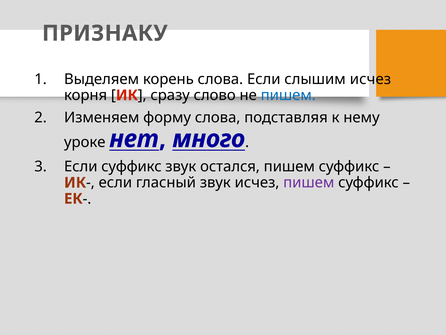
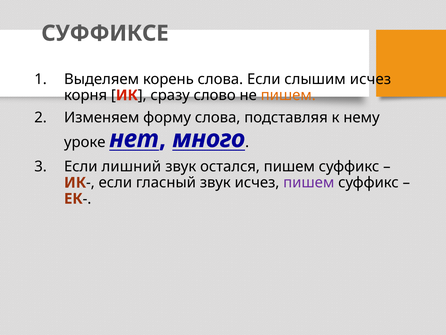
ПРИЗНАКУ: ПРИЗНАКУ -> СУФФИКСЕ
пишем at (288, 95) colour: blue -> orange
Если суффикс: суффикс -> лишний
